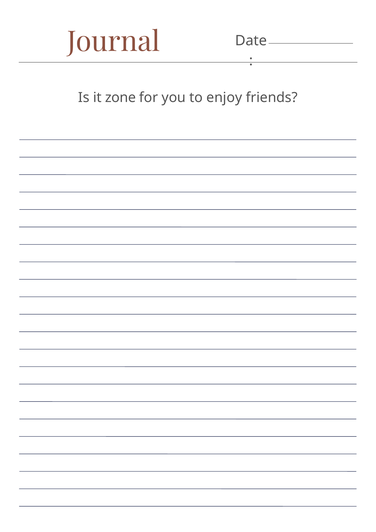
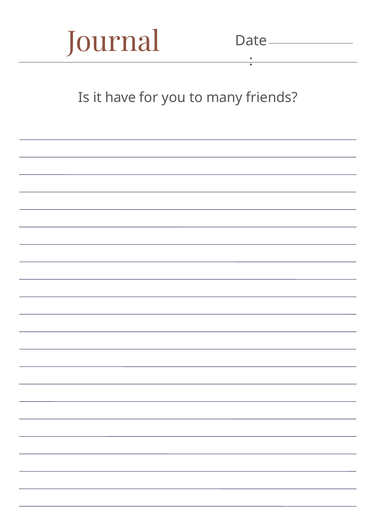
zone: zone -> have
enjoy: enjoy -> many
